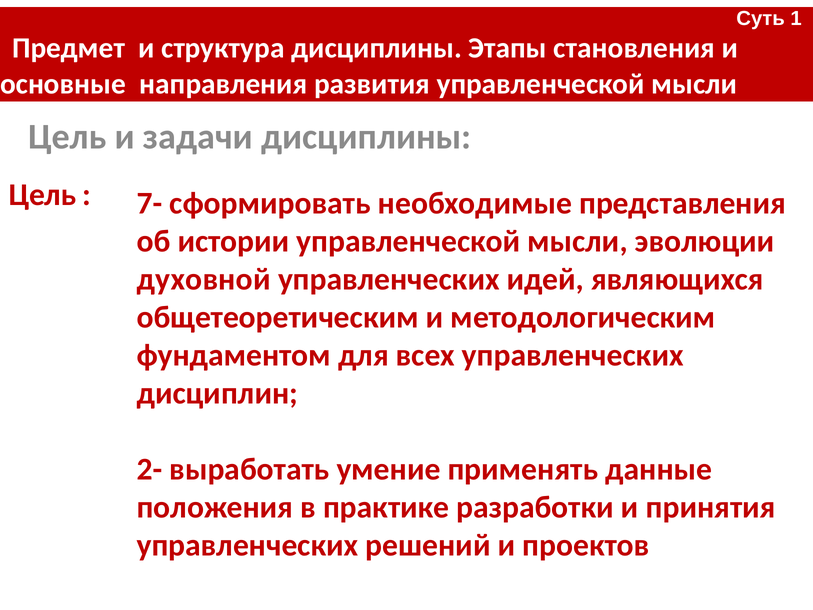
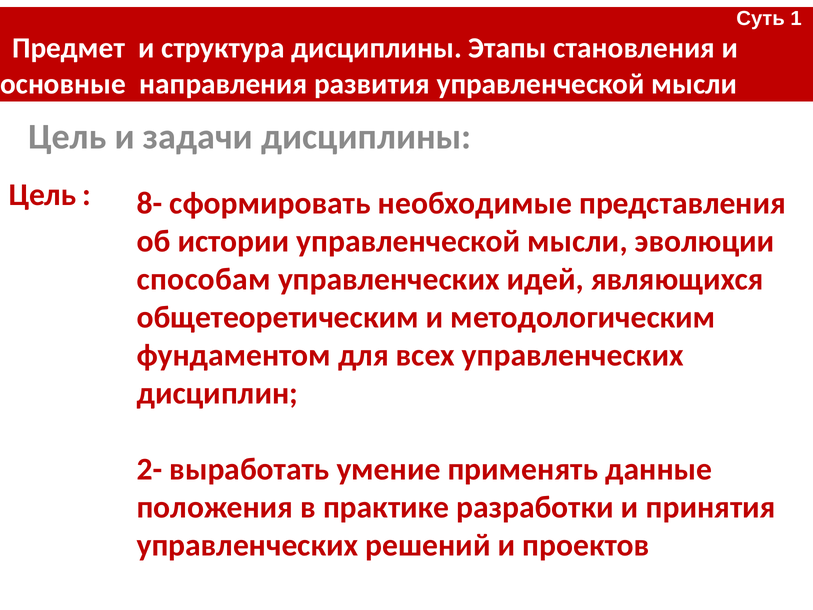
7-: 7- -> 8-
духовной: духовной -> способам
